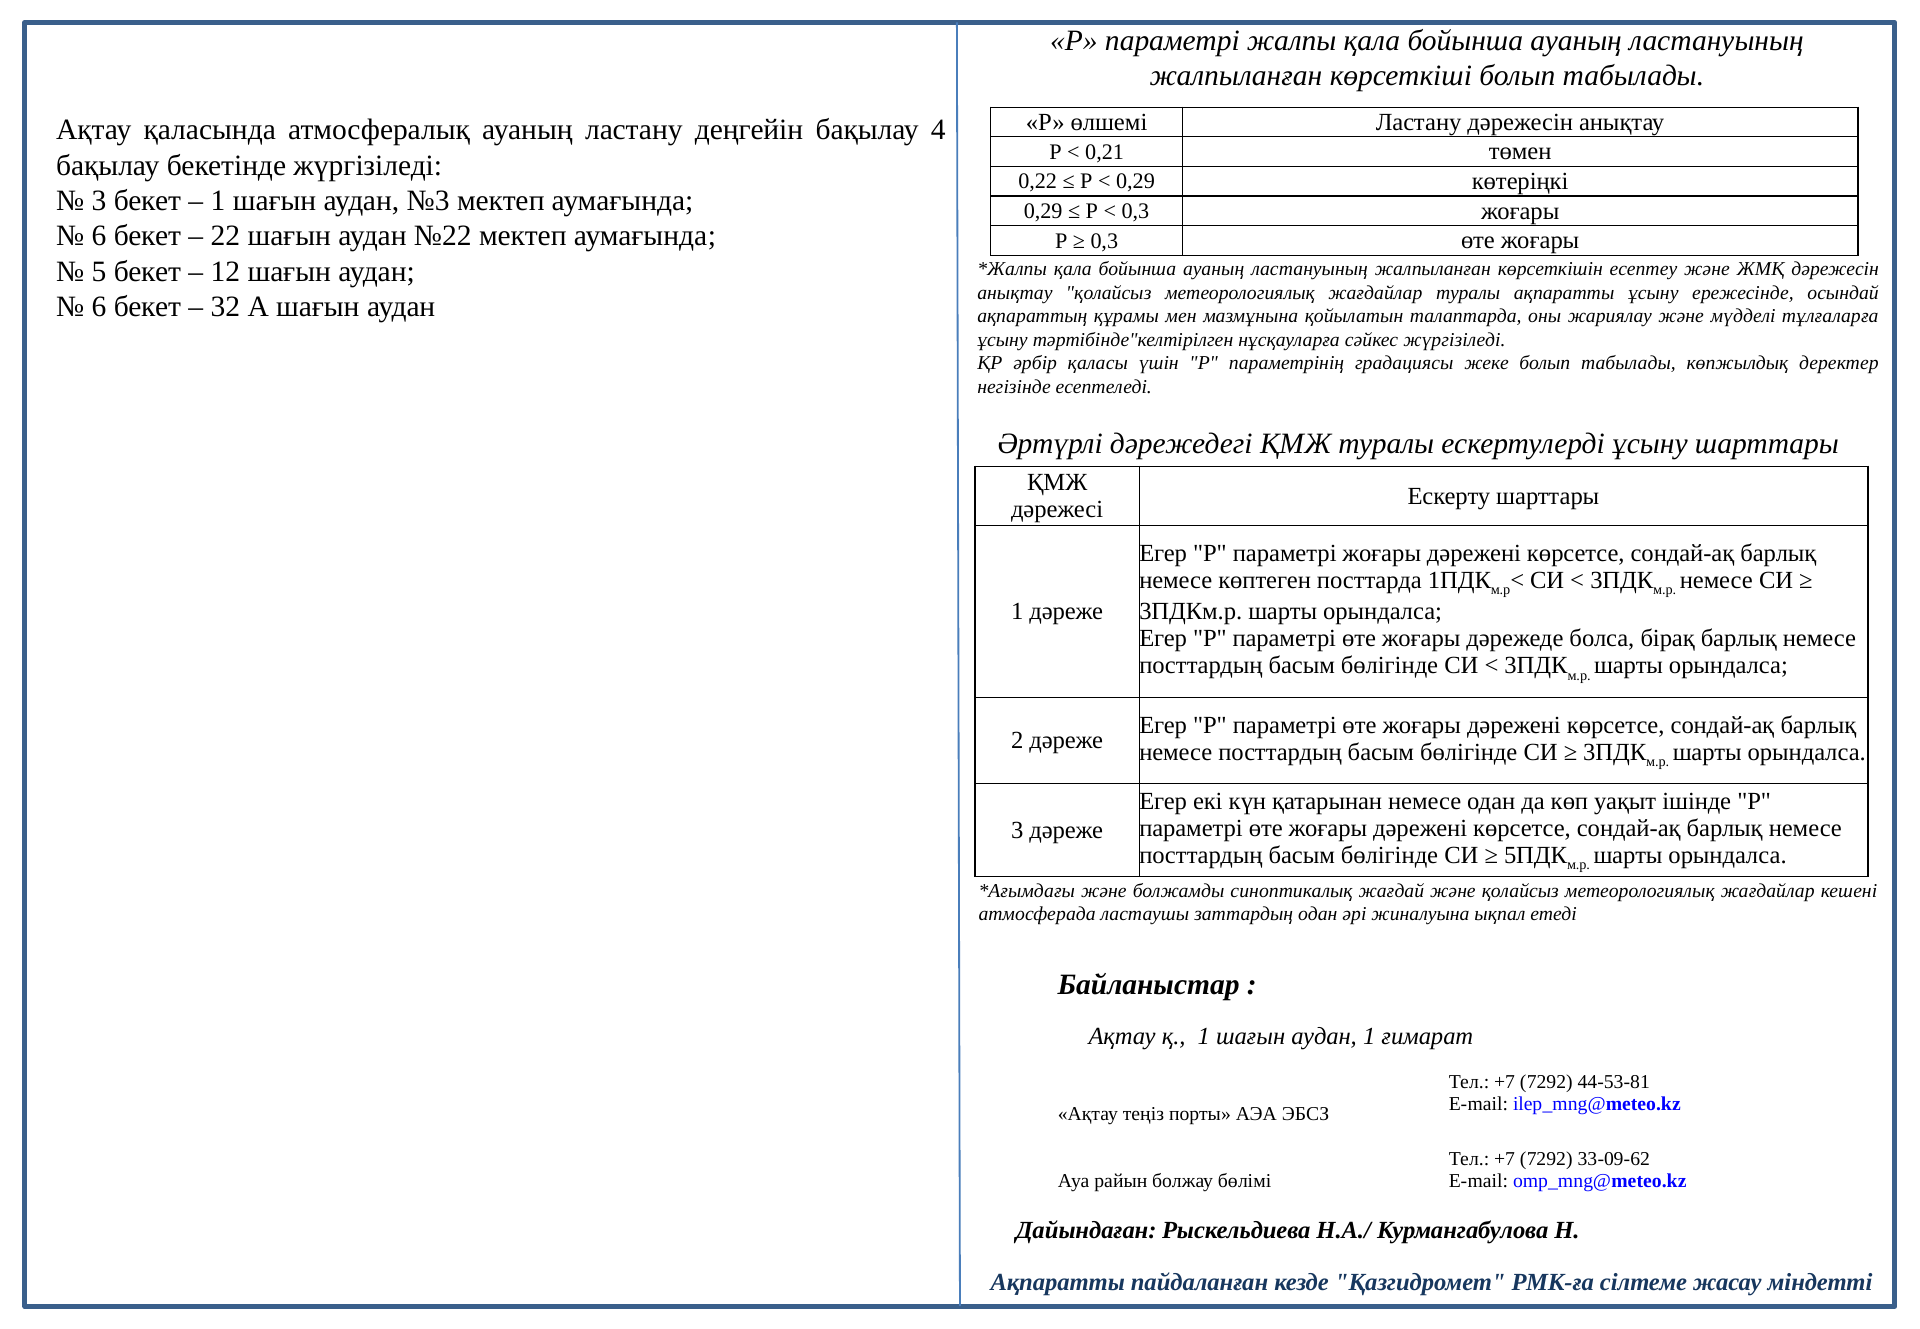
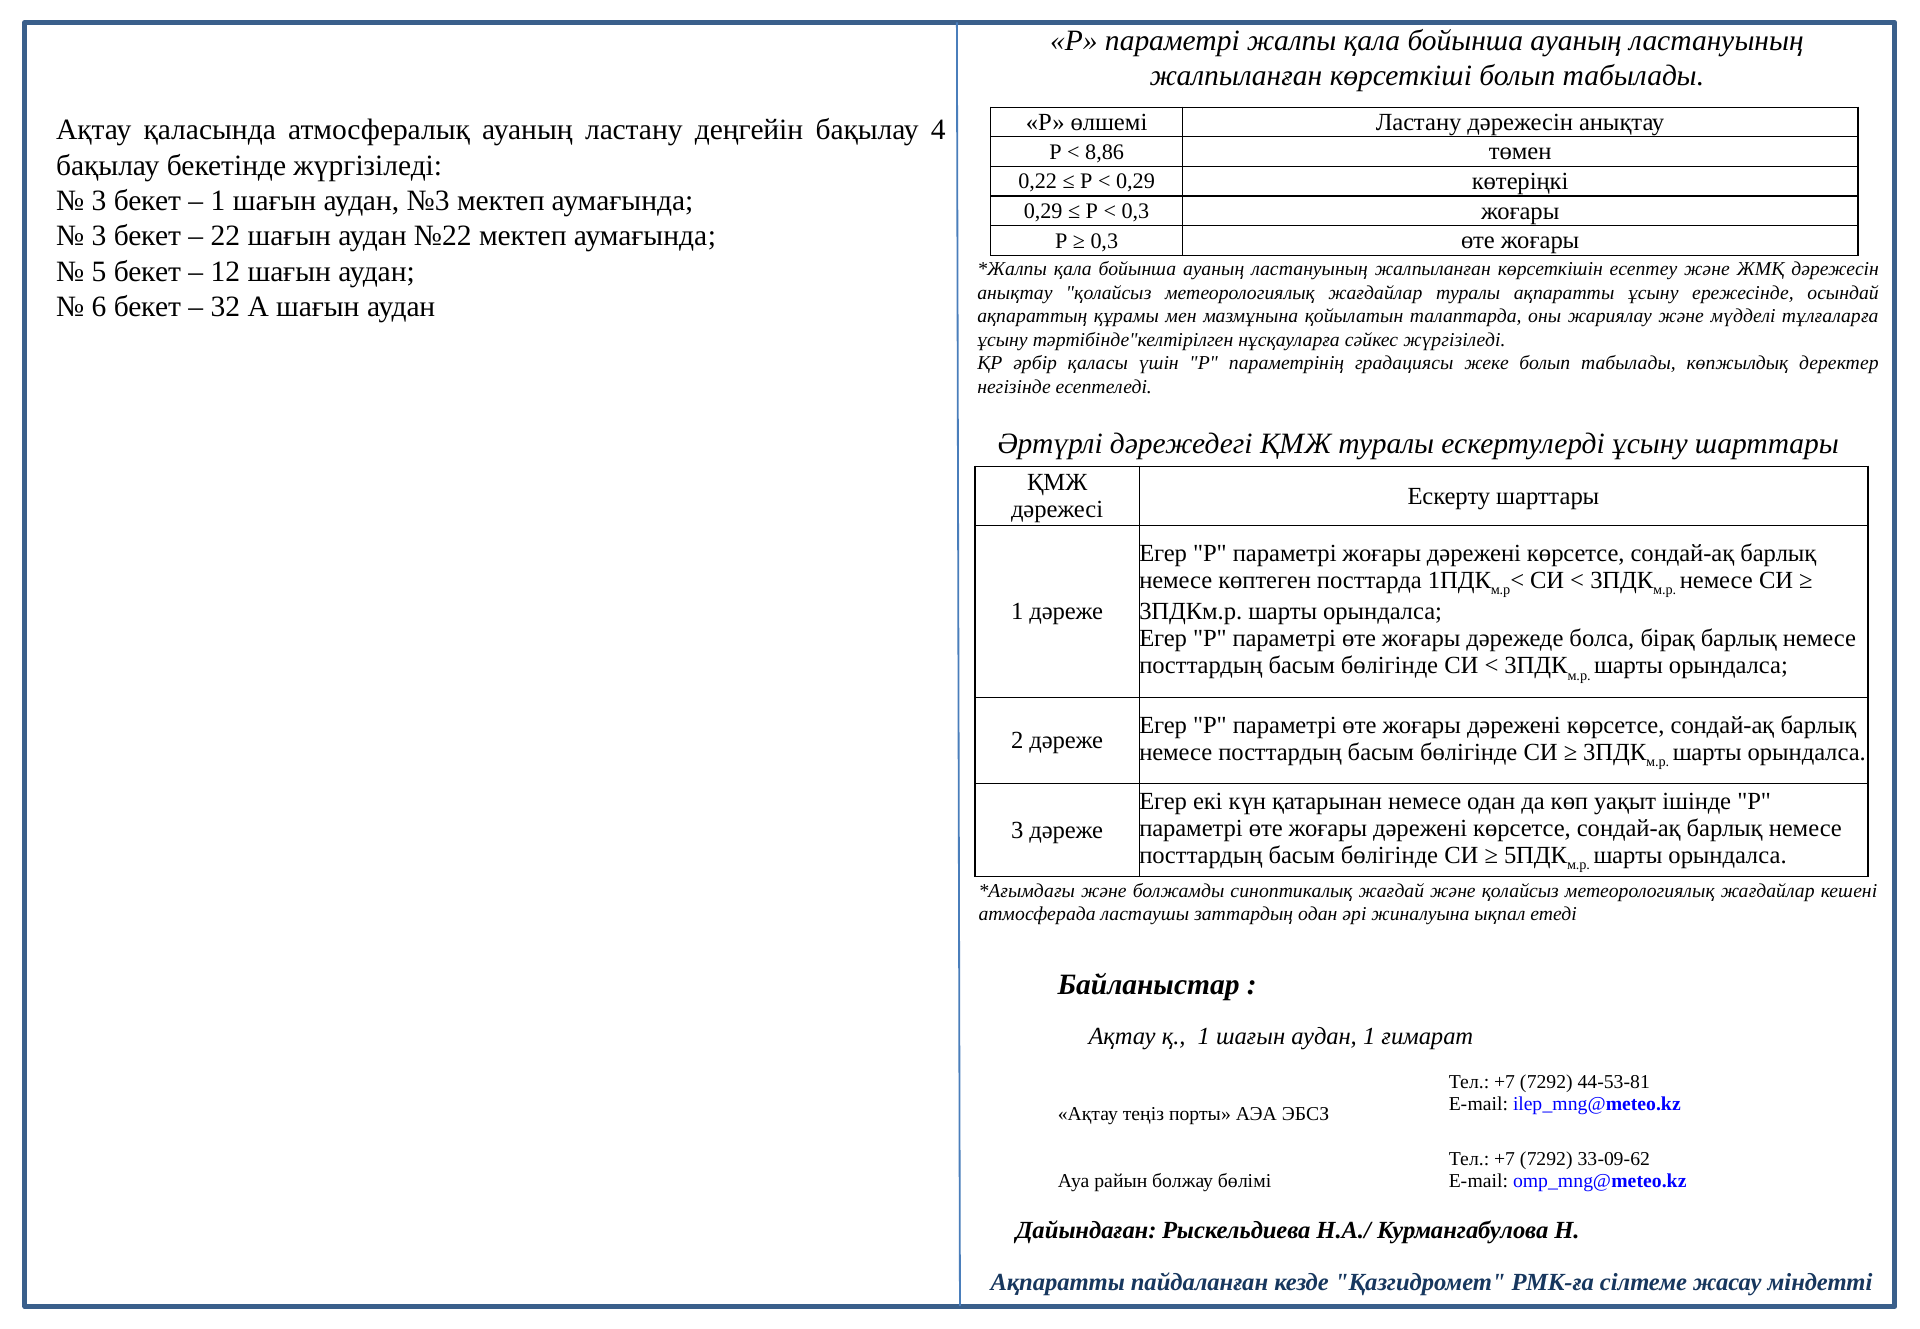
0,21: 0,21 -> 8,86
6 at (99, 236): 6 -> 3
